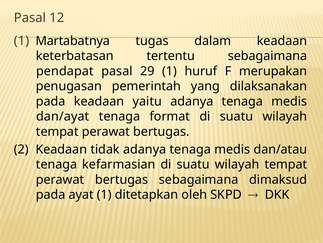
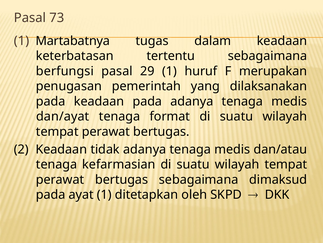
12: 12 -> 73
pendapat: pendapat -> berfungsi
keadaan yaitu: yaitu -> pada
